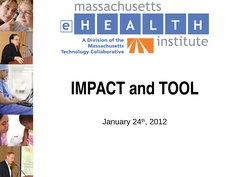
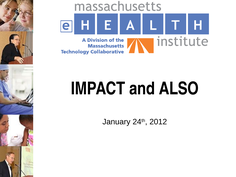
TOOL: TOOL -> ALSO
